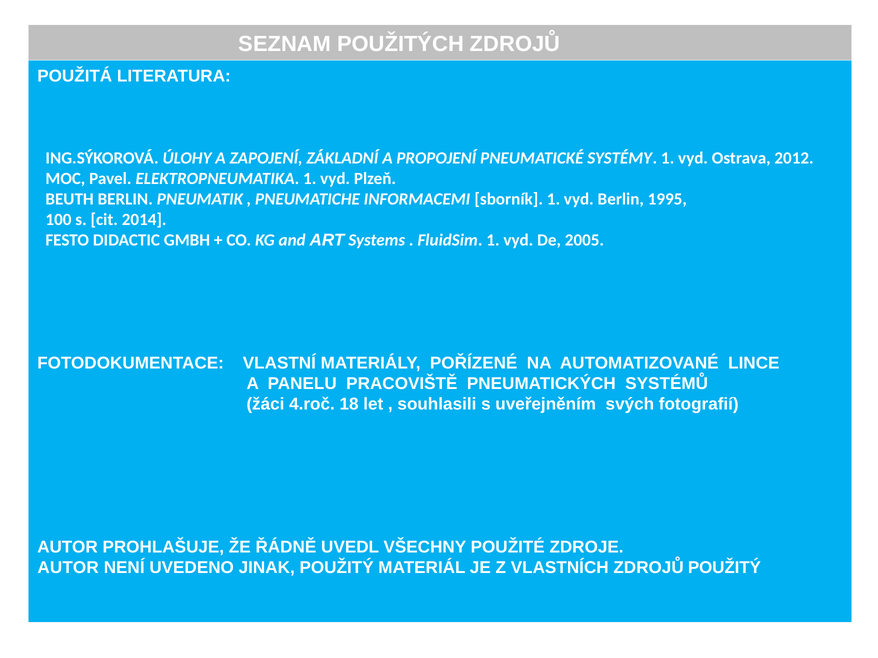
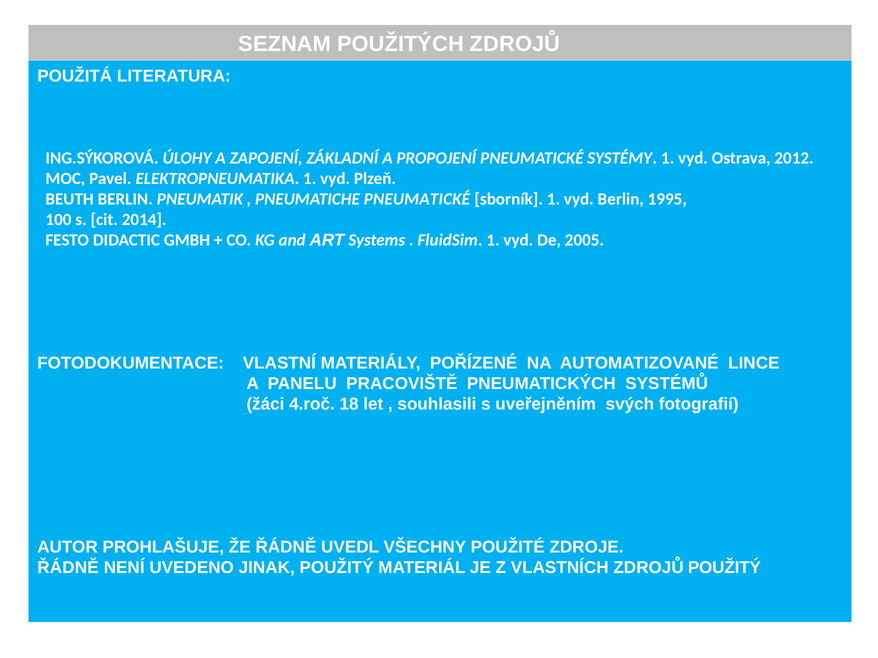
PNEUMATICHE INFORMACEMI: INFORMACEMI -> PNEUMATICKÉ
AUTOR at (68, 568): AUTOR -> ŘÁDNĚ
